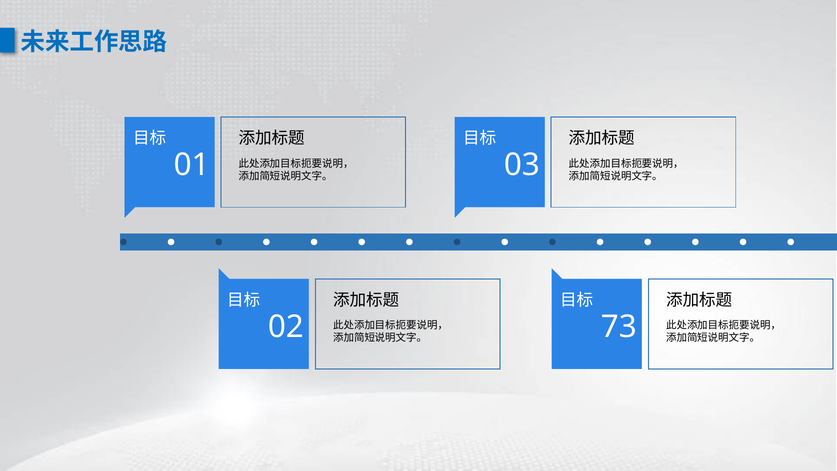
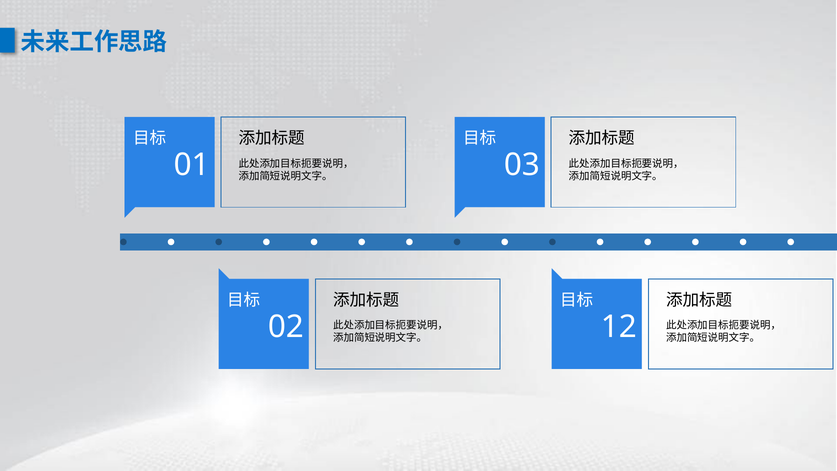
73: 73 -> 12
